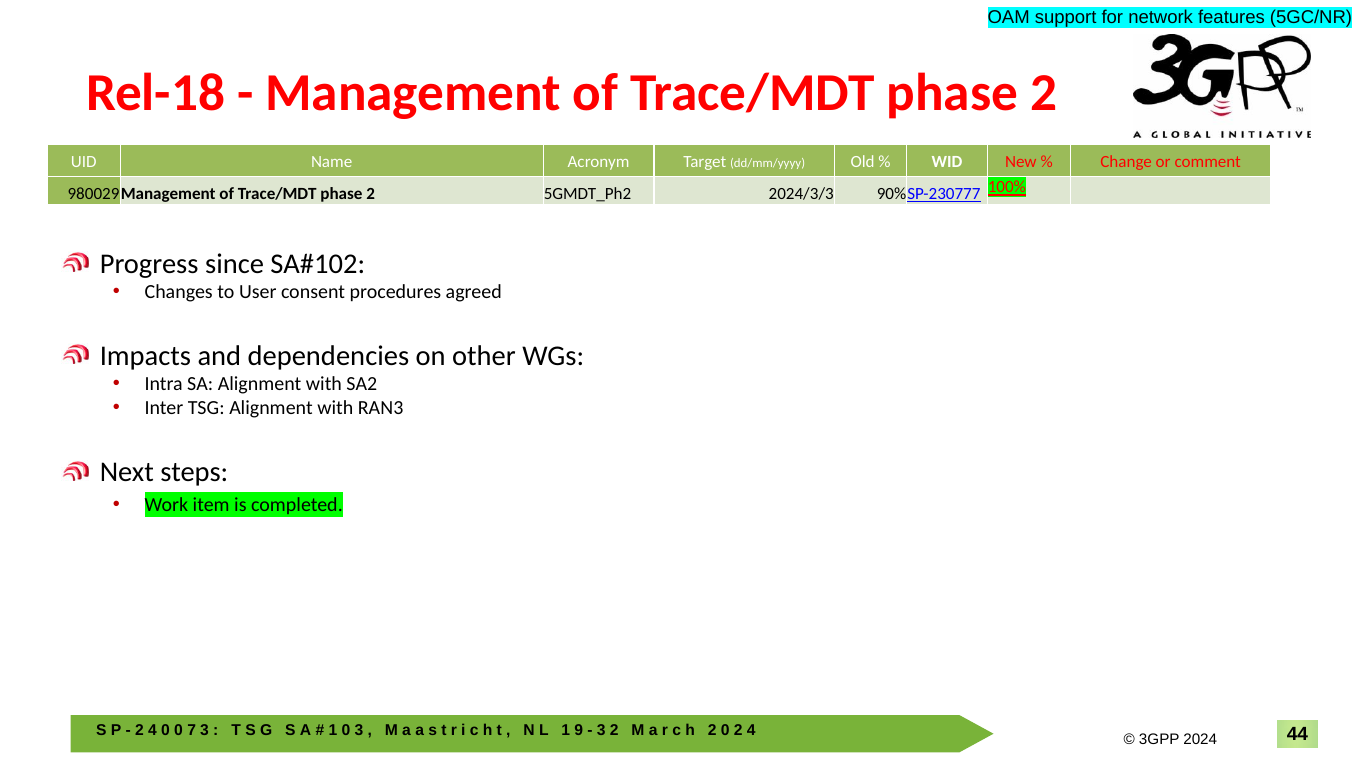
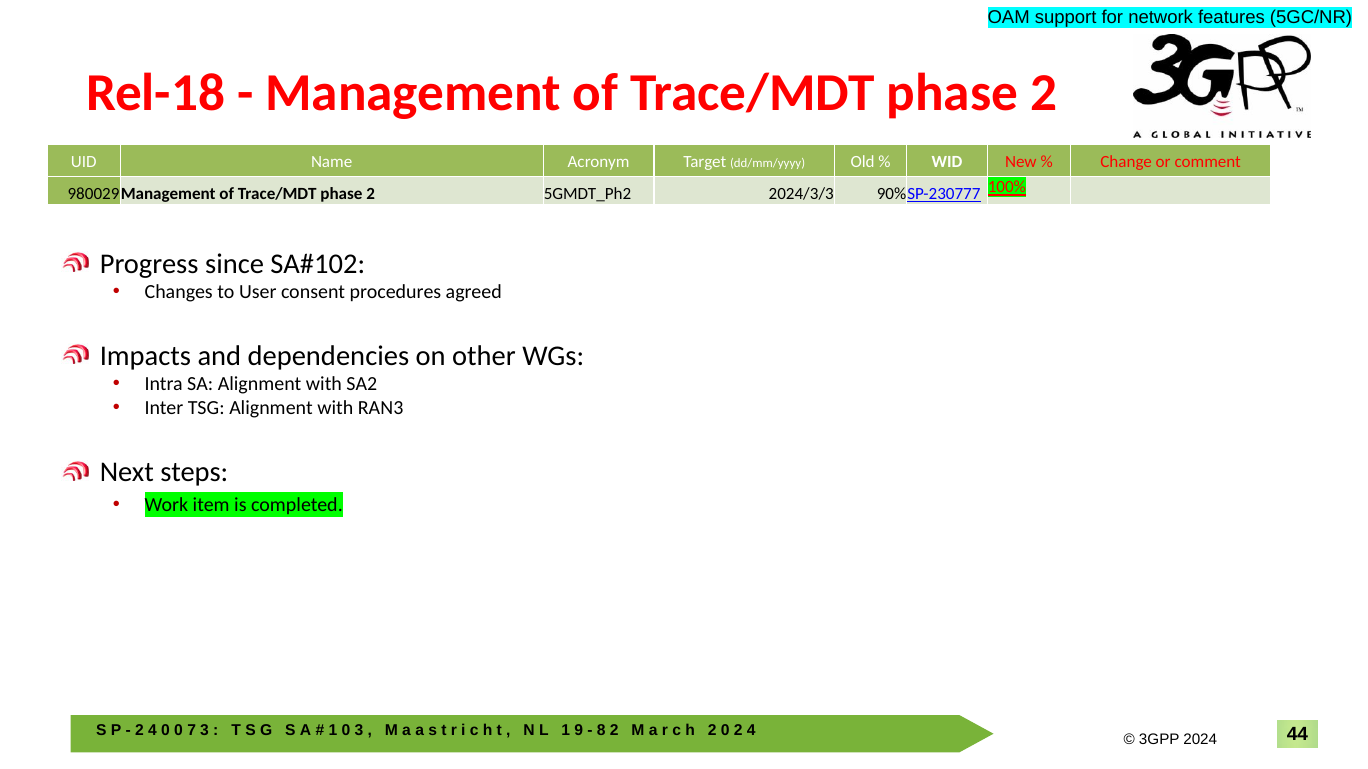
3 at (601, 731): 3 -> 8
